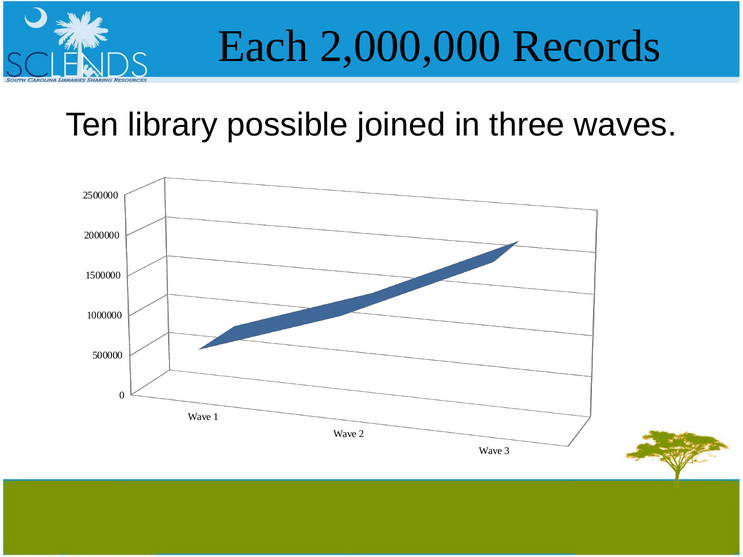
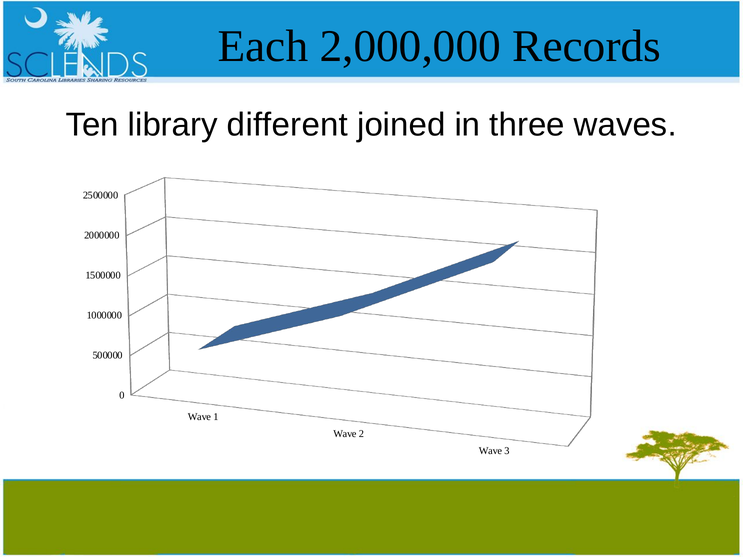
possible: possible -> different
